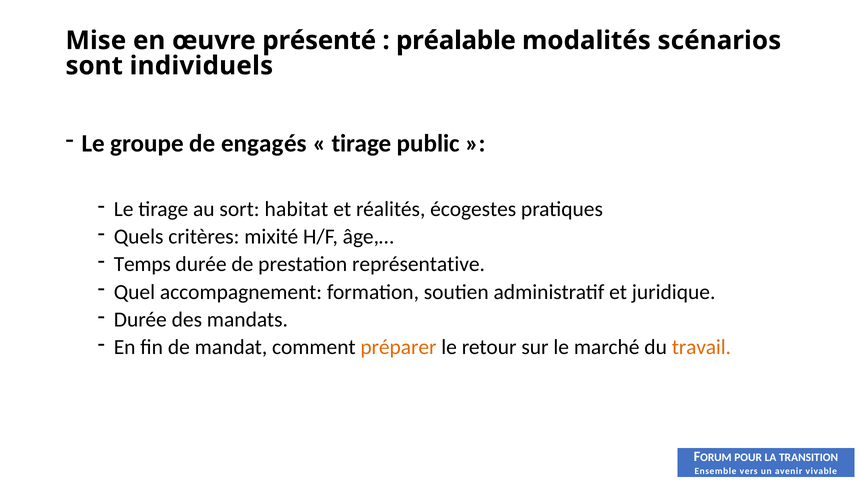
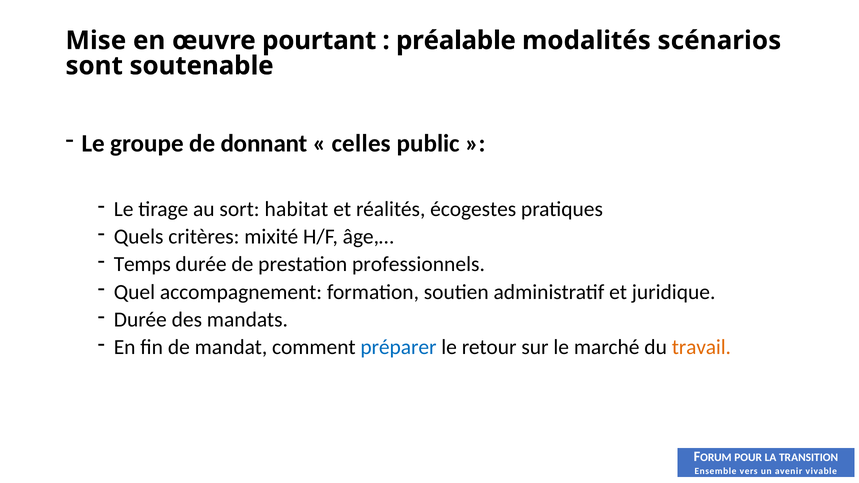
présenté: présenté -> pourtant
individuels: individuels -> soutenable
engagés: engagés -> donnant
tirage at (362, 144): tirage -> celles
représentative: représentative -> professionnels
préparer colour: orange -> blue
